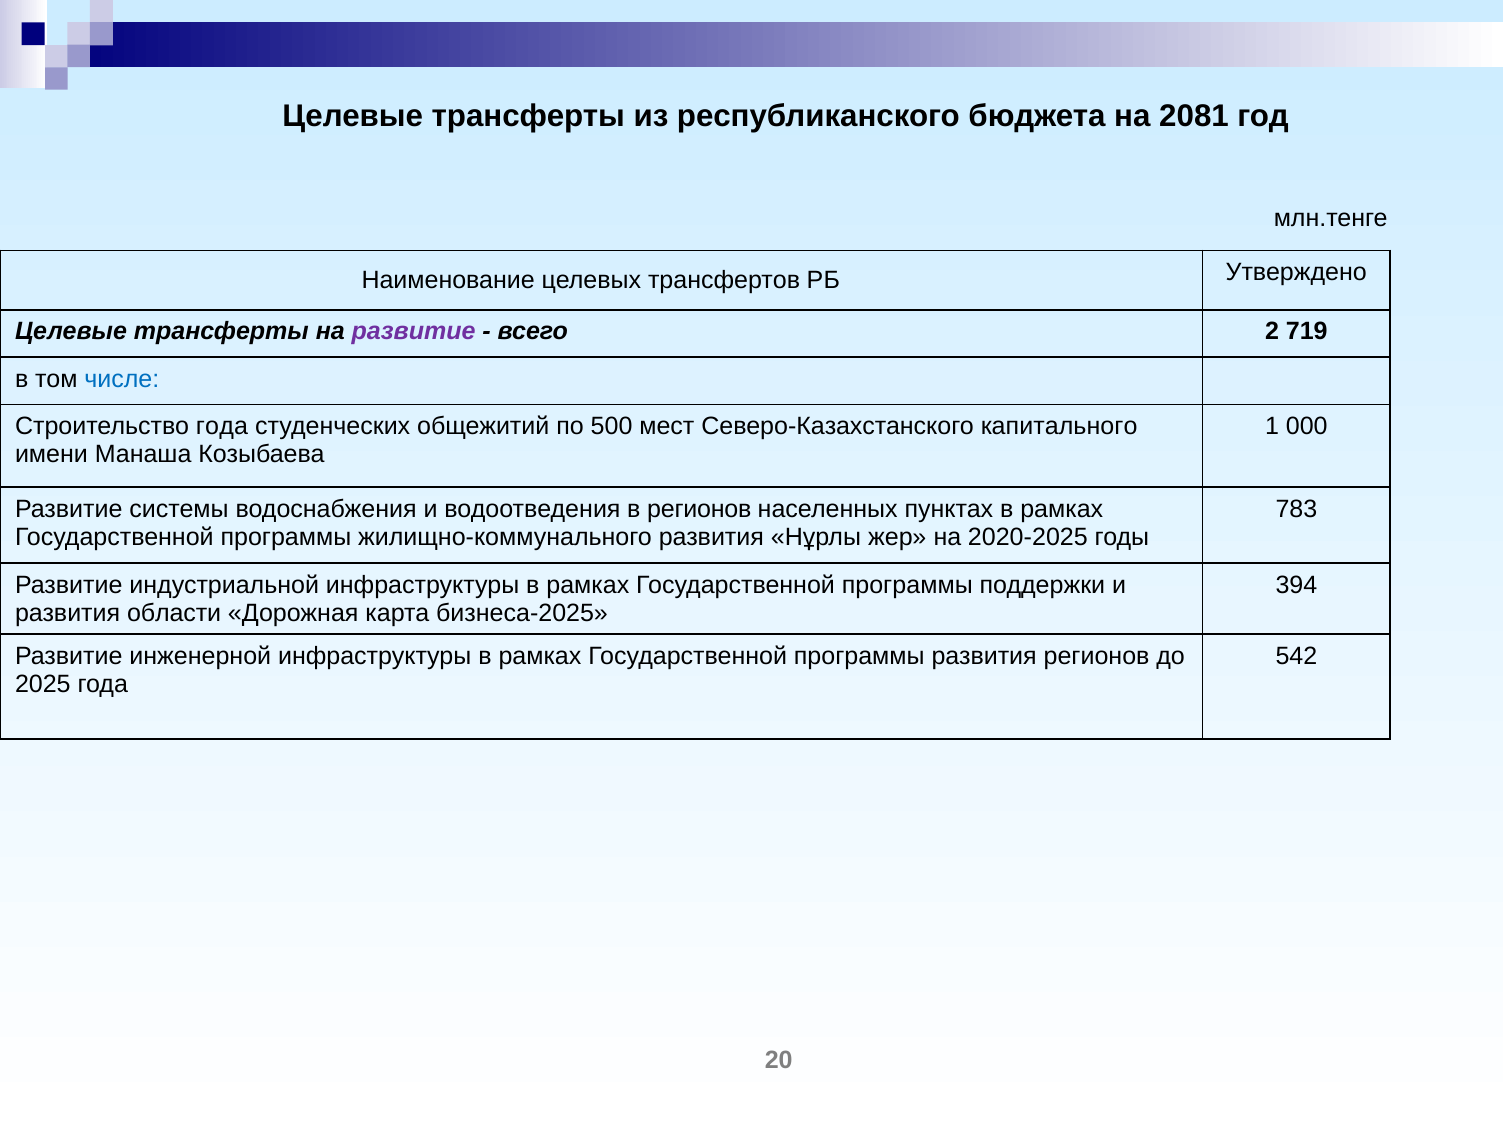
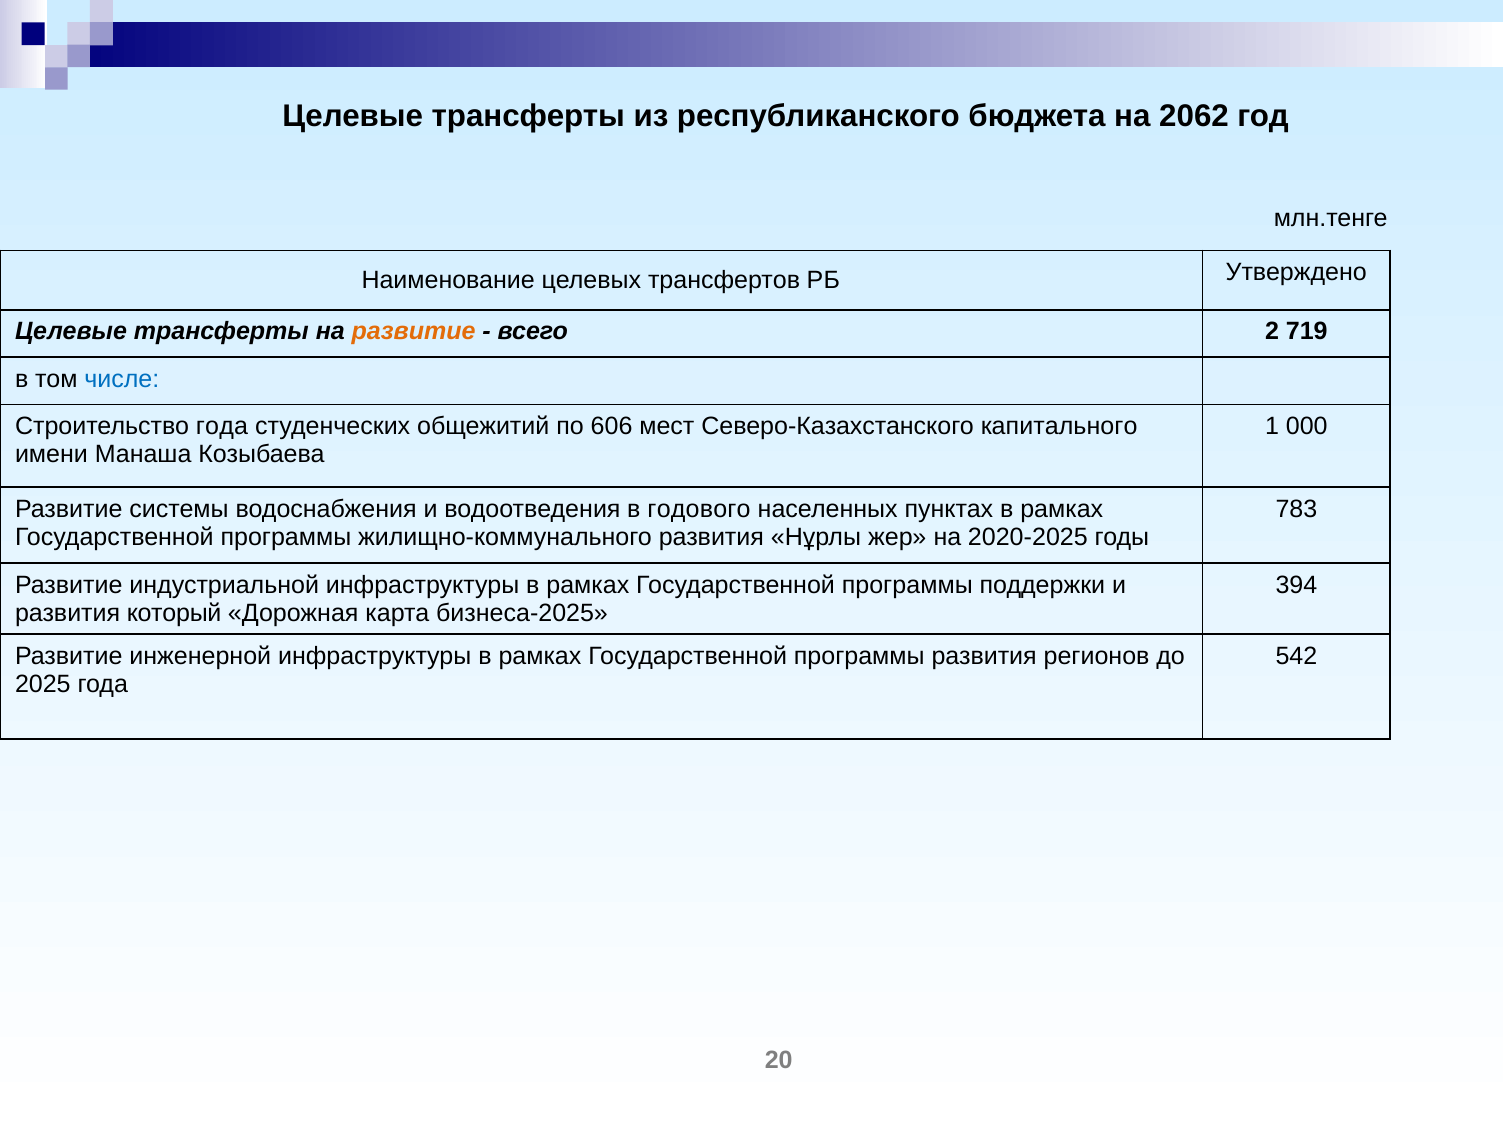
2081: 2081 -> 2062
развитие at (414, 332) colour: purple -> orange
500: 500 -> 606
в регионов: регионов -> годового
области: области -> который
